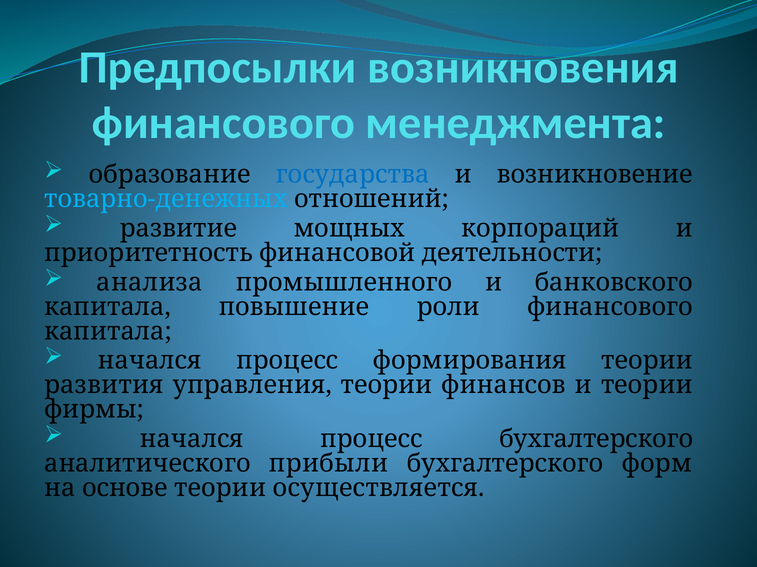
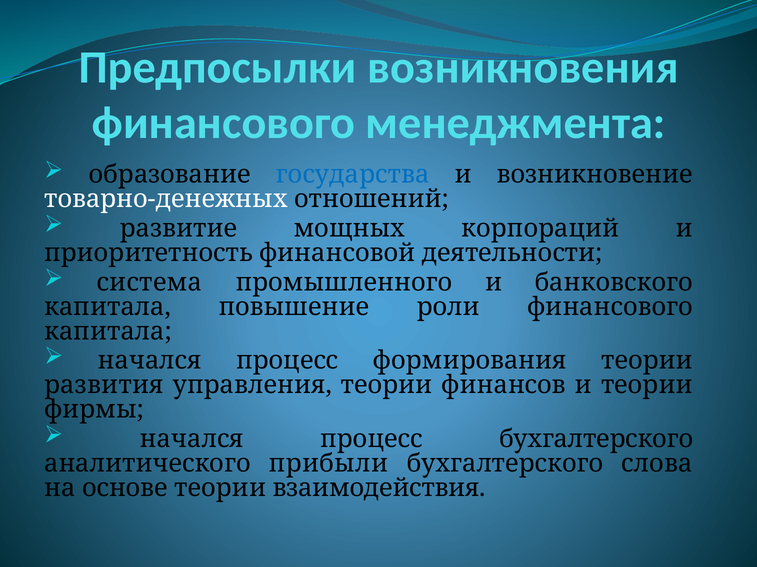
товарно-денежных colour: light blue -> white
анализа: анализа -> система
форм: форм -> слова
осуществляется: осуществляется -> взаимодействия
